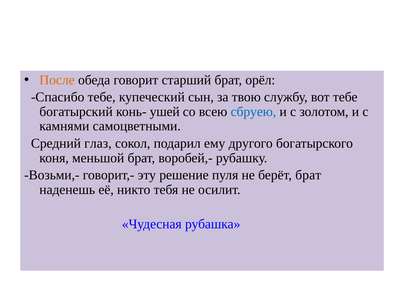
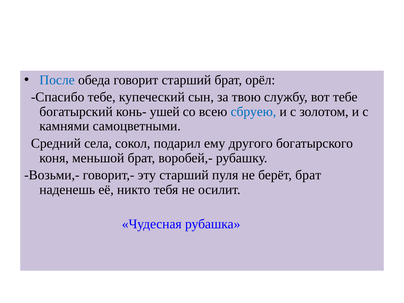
После colour: orange -> blue
глаз: глаз -> села
эту решение: решение -> старший
